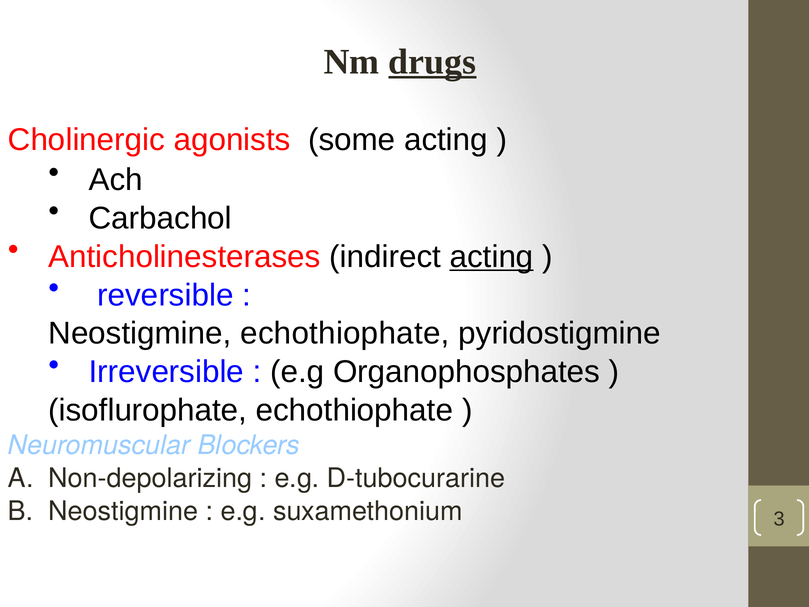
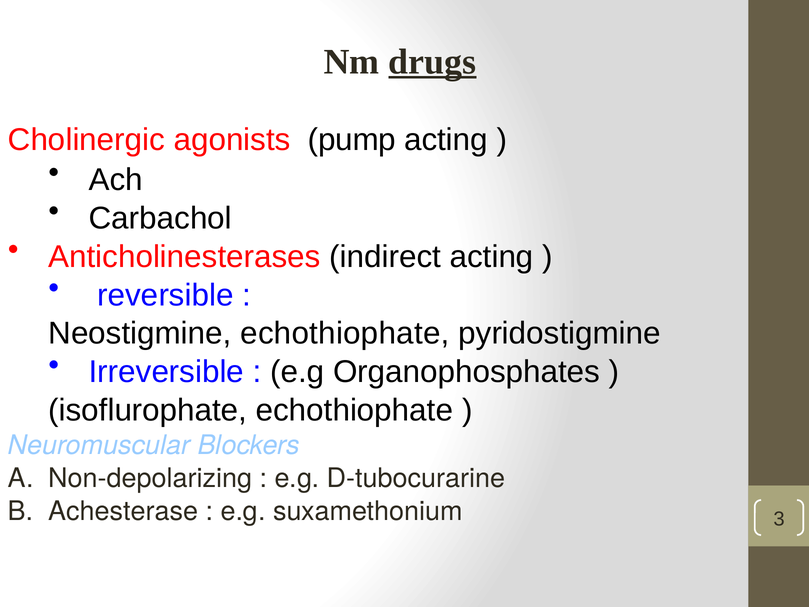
some: some -> pump
acting at (492, 257) underline: present -> none
Neostigmine at (123, 511): Neostigmine -> Achesterase
